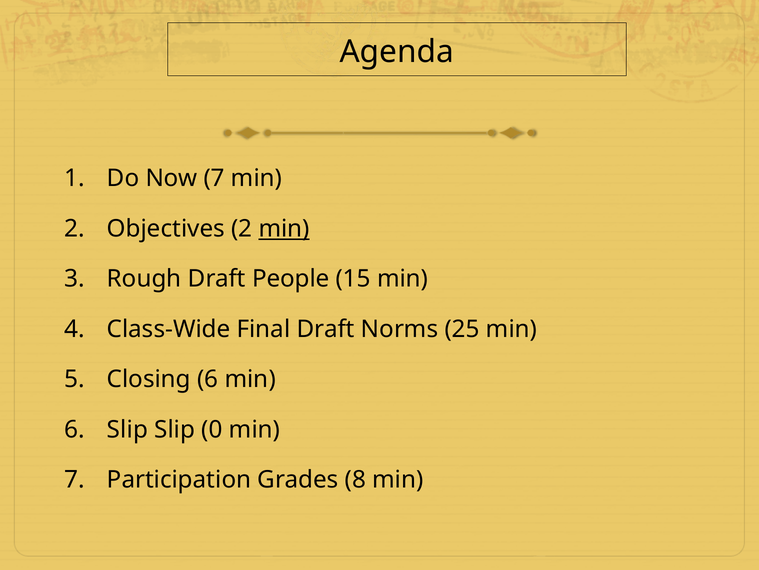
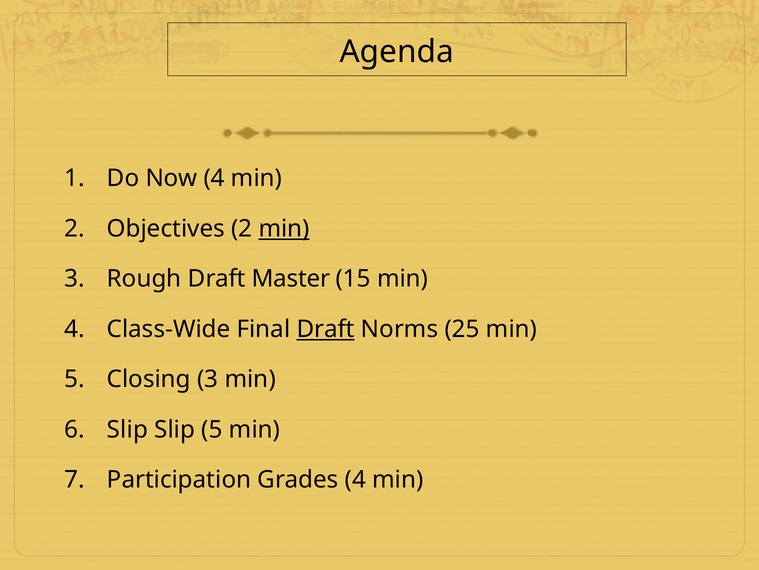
Now 7: 7 -> 4
People: People -> Master
Draft at (326, 329) underline: none -> present
Closing 6: 6 -> 3
Slip 0: 0 -> 5
Grades 8: 8 -> 4
